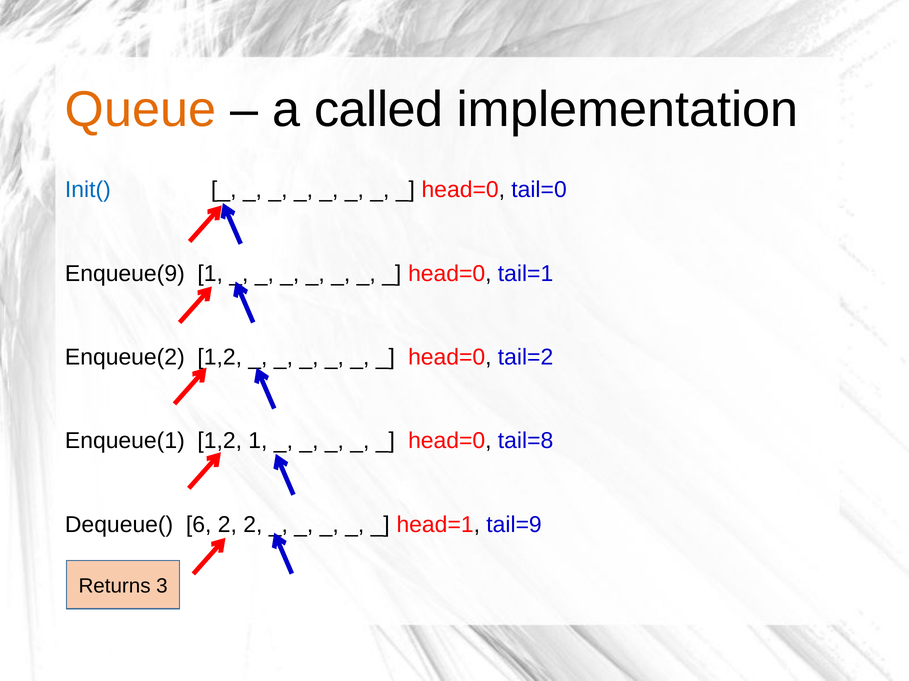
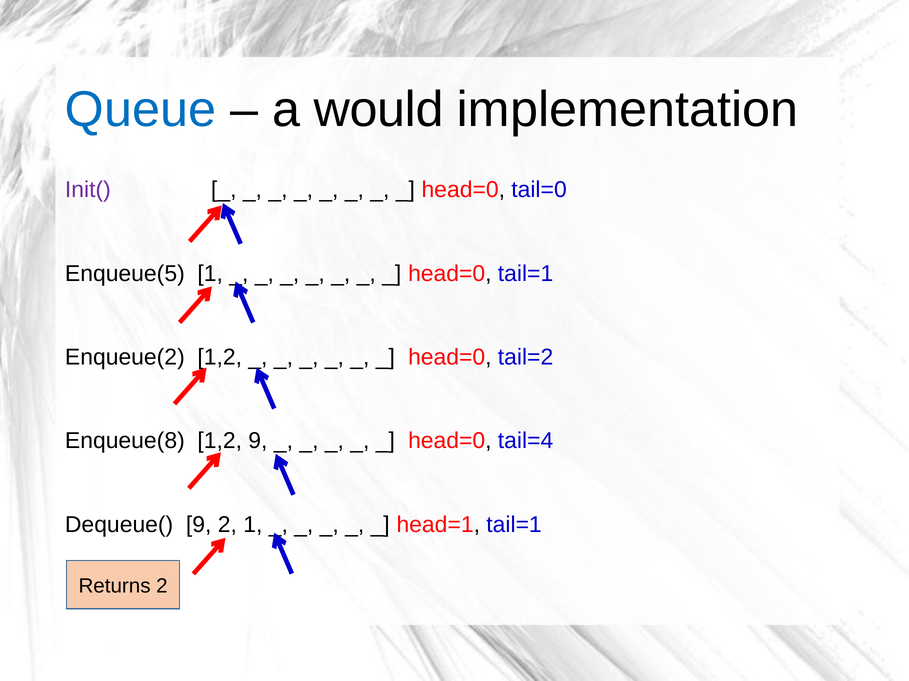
Queue colour: orange -> blue
called: called -> would
Init( colour: blue -> purple
Enqueue(9: Enqueue(9 -> Enqueue(5
Enqueue(1: Enqueue(1 -> Enqueue(8
1,2 1: 1 -> 9
tail=8: tail=8 -> tail=4
Dequeue( 6: 6 -> 9
2 2: 2 -> 1
head=1 tail=9: tail=9 -> tail=1
Returns 3: 3 -> 2
